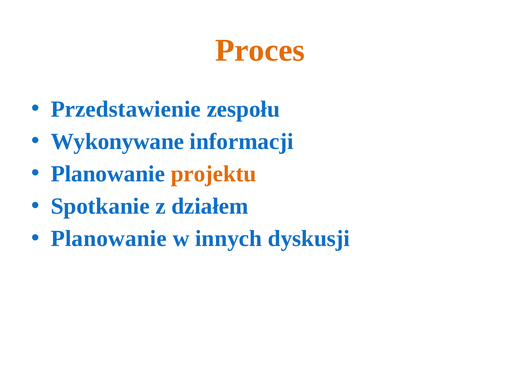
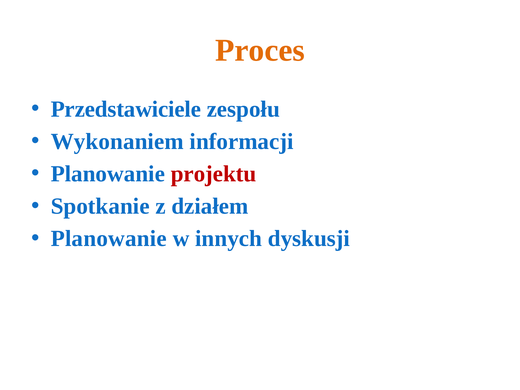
Przedstawienie: Przedstawienie -> Przedstawiciele
Wykonywane: Wykonywane -> Wykonaniem
projektu colour: orange -> red
